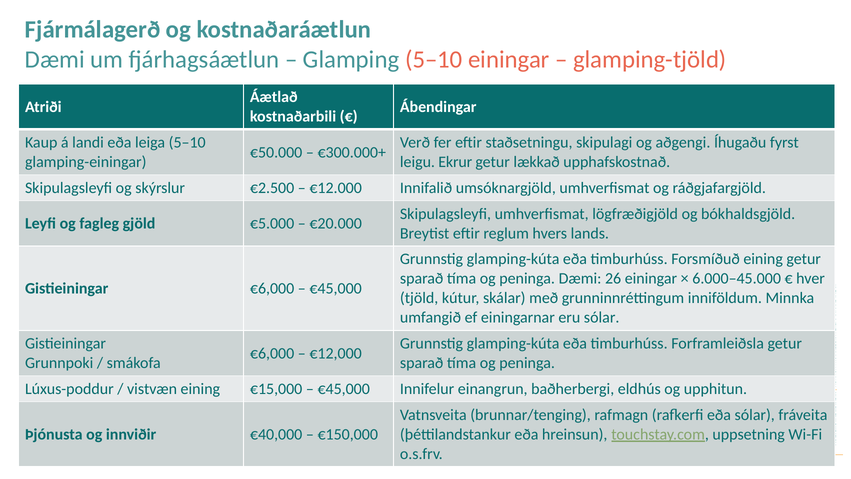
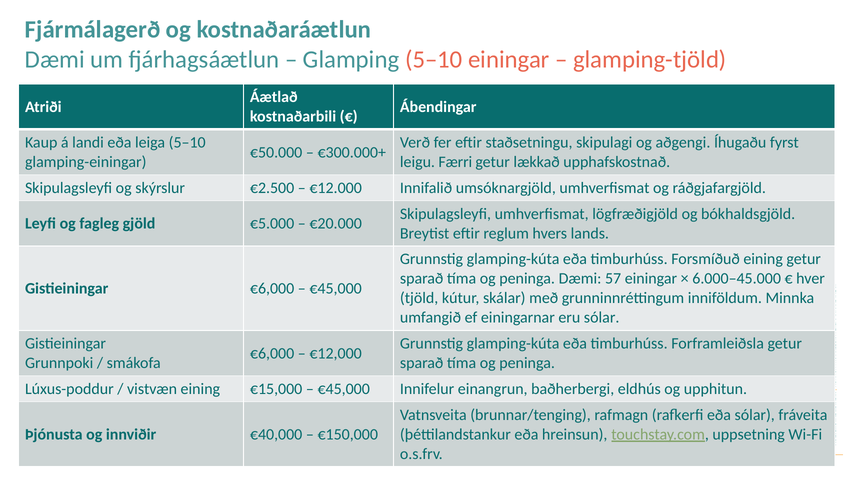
Ekrur: Ekrur -> Færri
26: 26 -> 57
